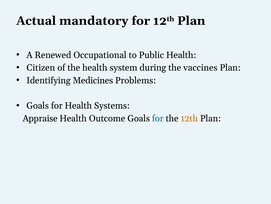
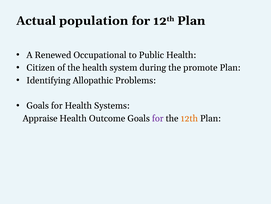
mandatory: mandatory -> population
vaccines: vaccines -> promote
Medicines: Medicines -> Allopathic
for at (158, 118) colour: blue -> purple
